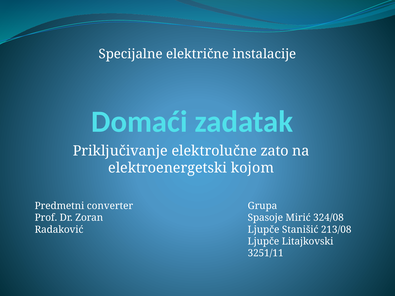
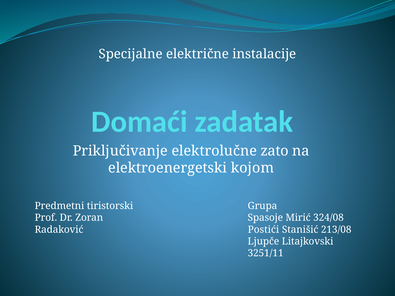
converter: converter -> tiristorski
Ljupče at (264, 230): Ljupče -> Postići
